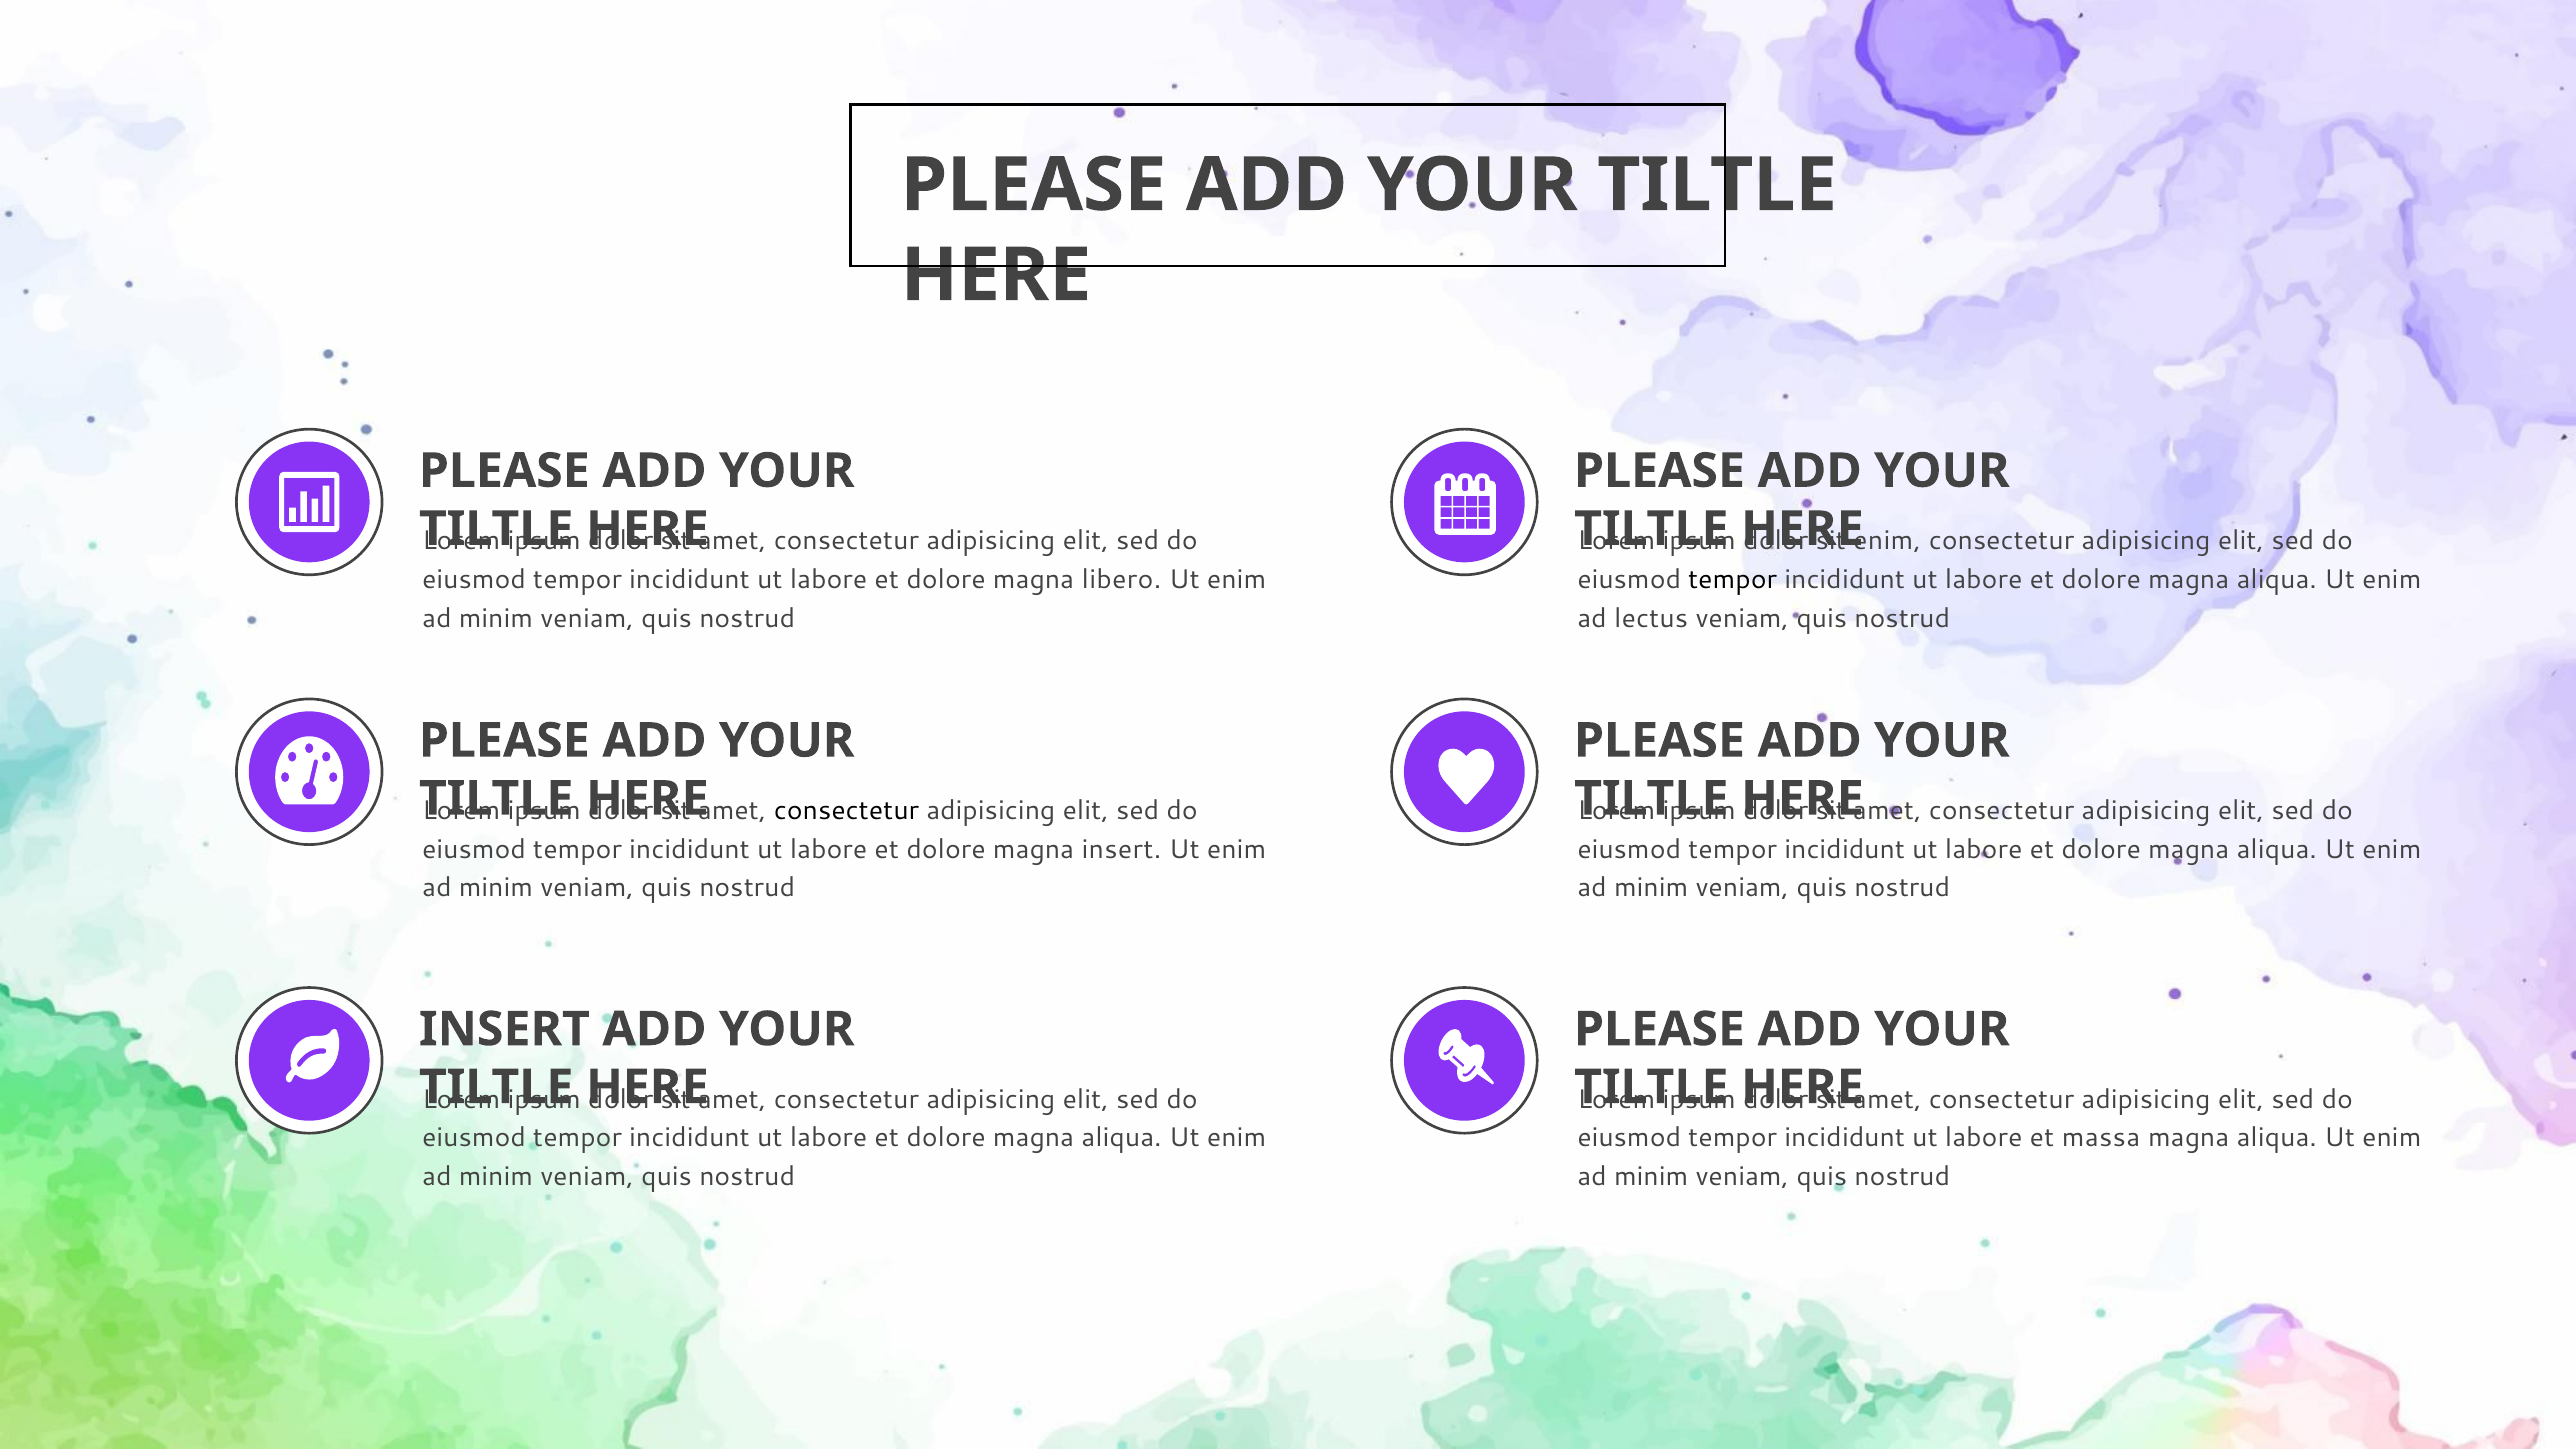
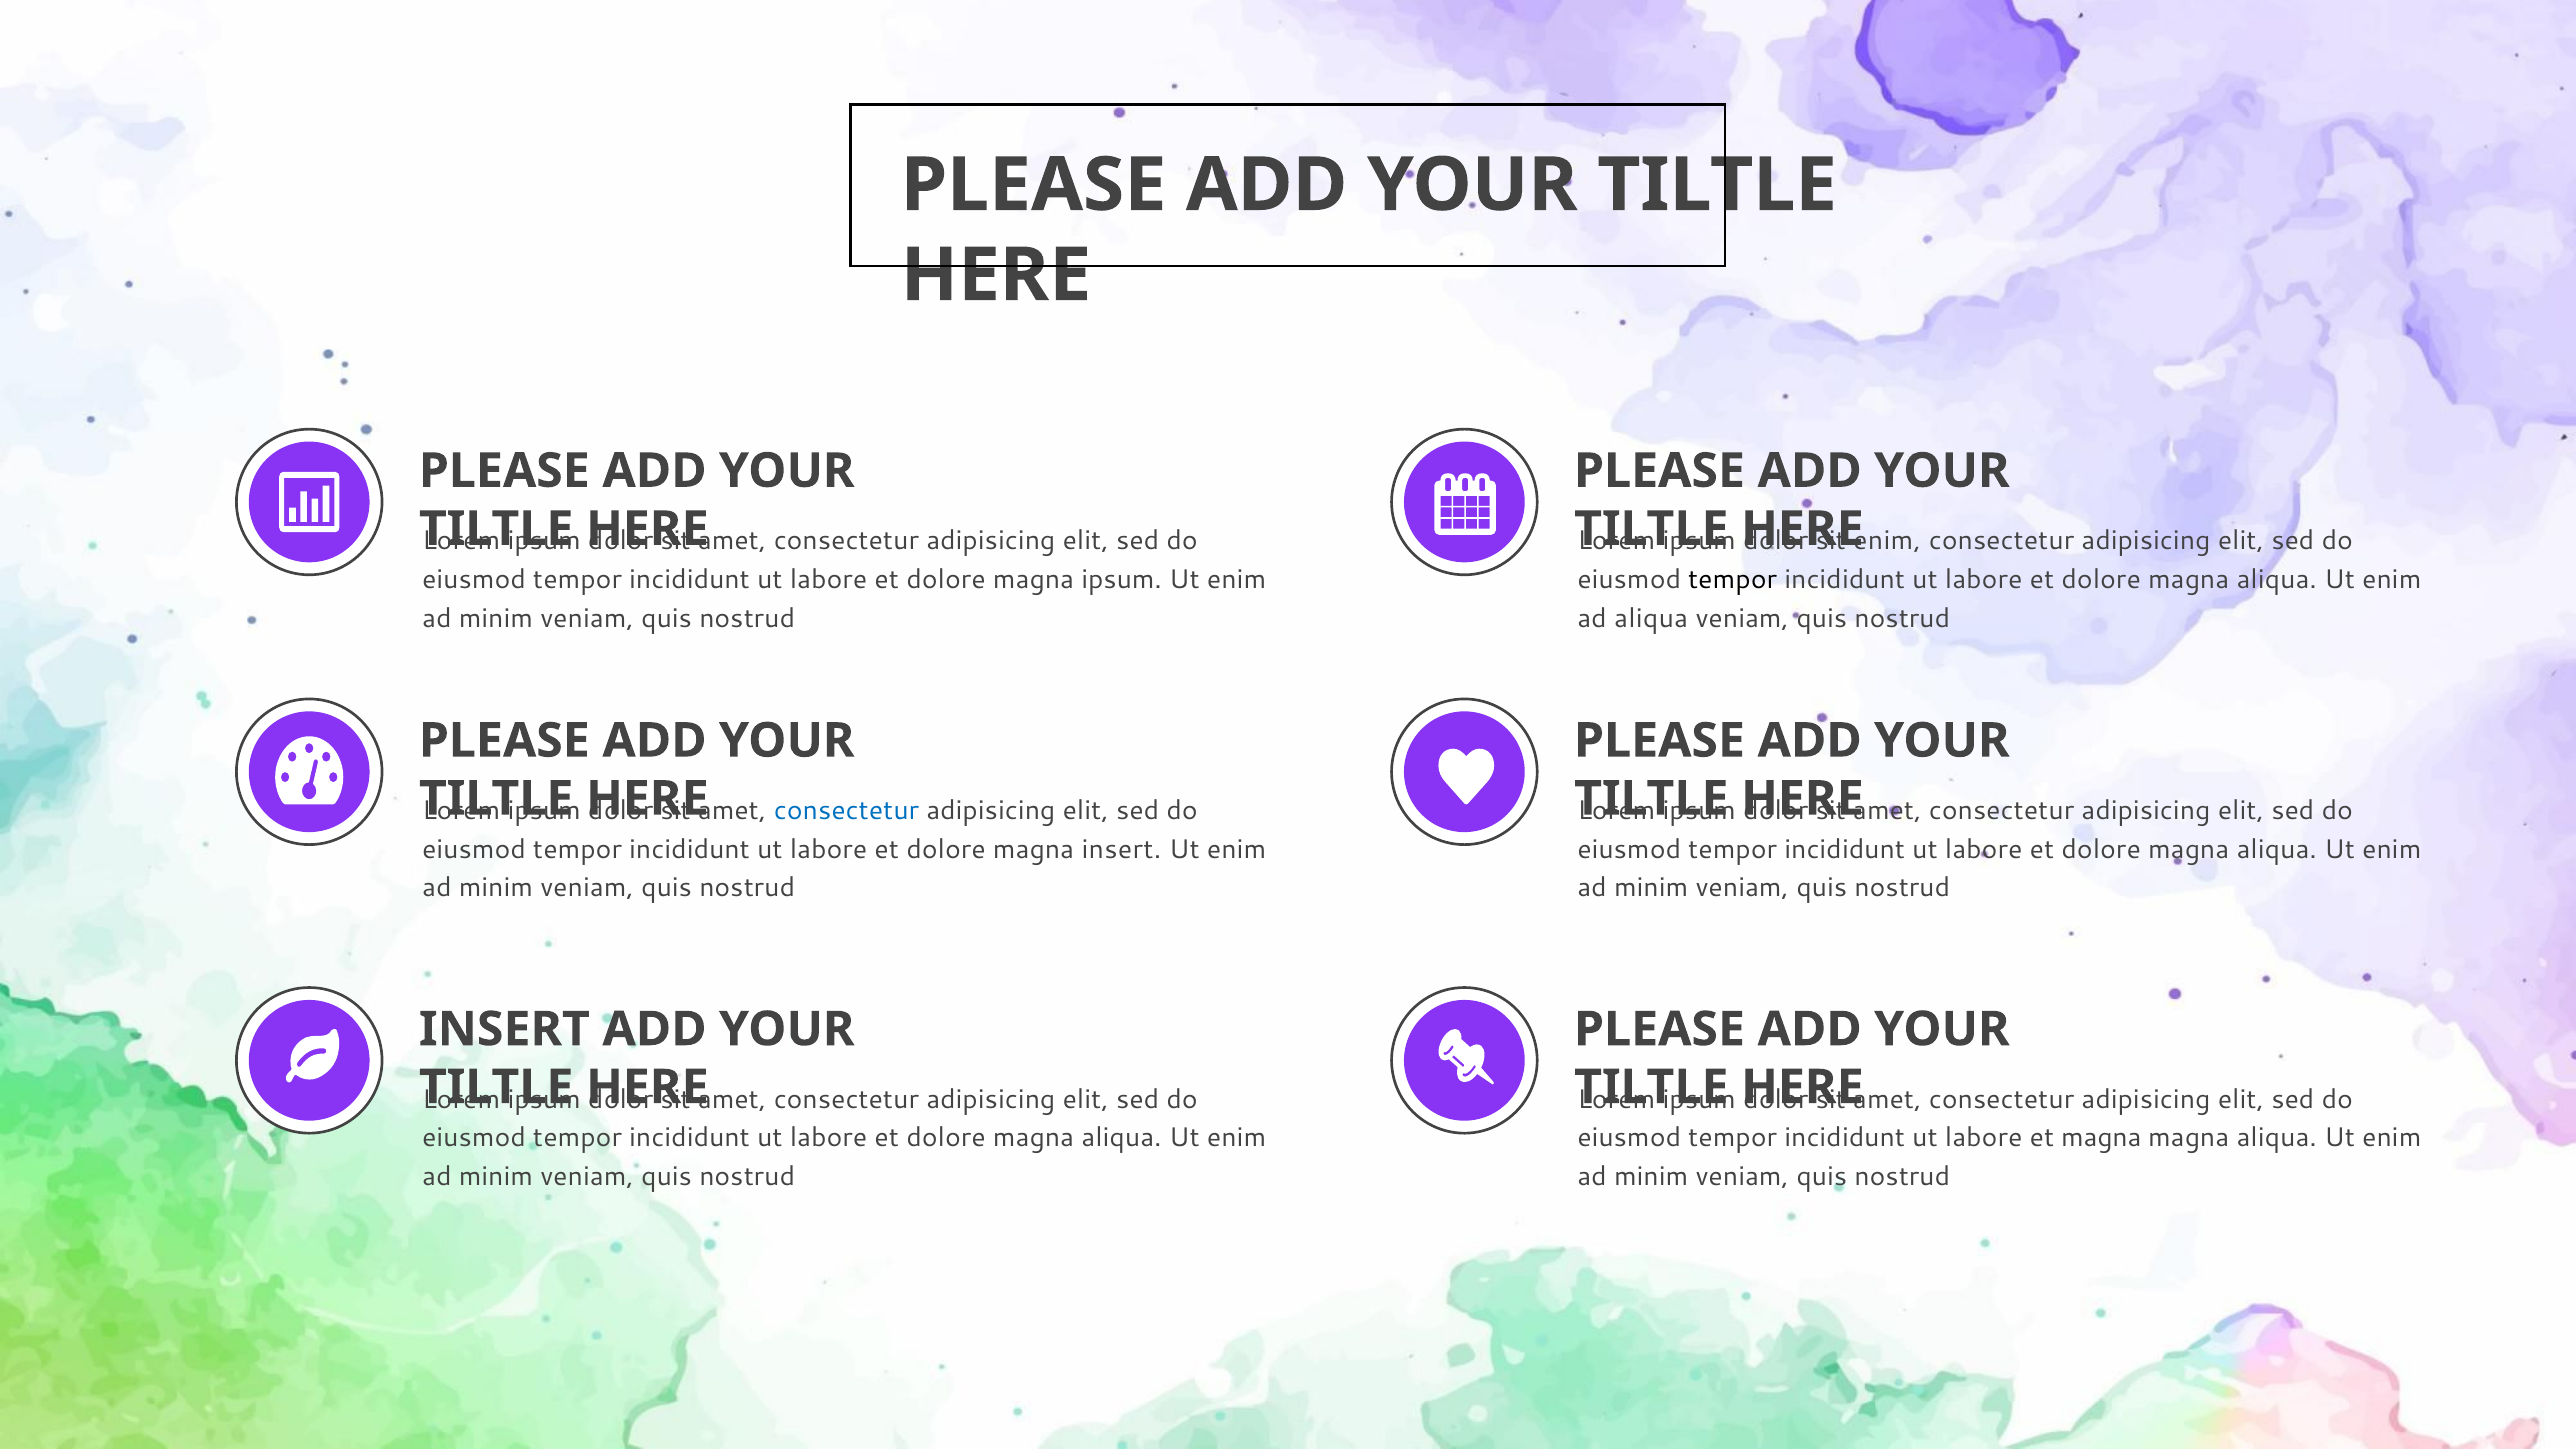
magna libero: libero -> ipsum
ad lectus: lectus -> aliqua
consectetur at (846, 811) colour: black -> blue
et massa: massa -> magna
